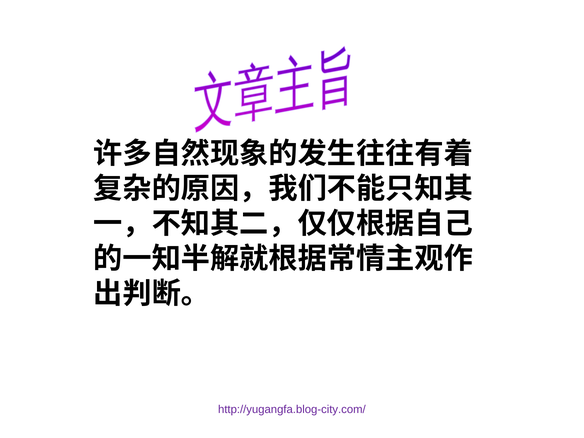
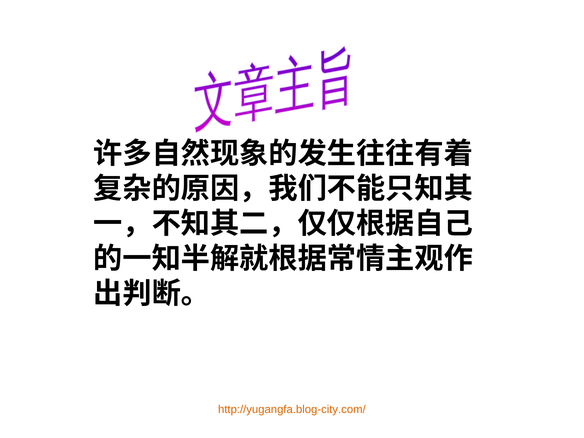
http://yugangfa.blog-city.com/ colour: purple -> orange
